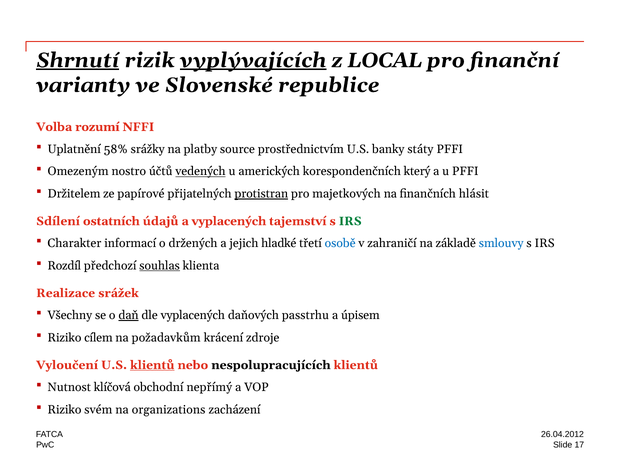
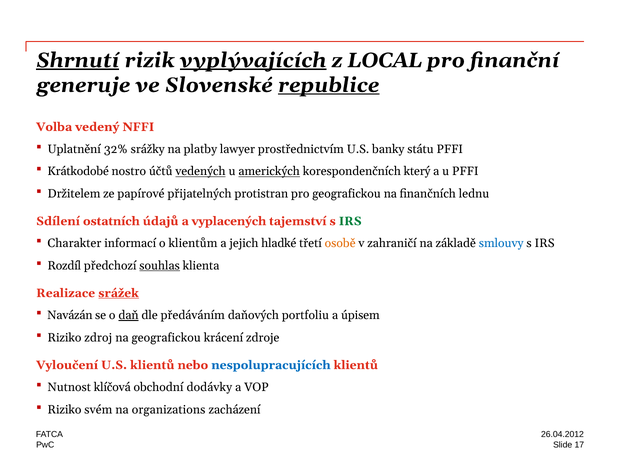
varianty: varianty -> generuje
republice underline: none -> present
rozumí: rozumí -> vedený
58%: 58% -> 32%
source: source -> lawyer
státy: státy -> státu
Omezeným: Omezeným -> Krátkodobé
amerických underline: none -> present
protistran underline: present -> none
pro majetkových: majetkových -> geografickou
hlásit: hlásit -> lednu
držených: držených -> klientům
osobě colour: blue -> orange
srážek underline: none -> present
Všechny: Všechny -> Navázán
dle vyplacených: vyplacených -> předáváním
passtrhu: passtrhu -> portfoliu
cílem: cílem -> zdroj
na požadavkům: požadavkům -> geografickou
klientů at (152, 365) underline: present -> none
nespolupracujících colour: black -> blue
nepřímý: nepřímý -> dodávky
